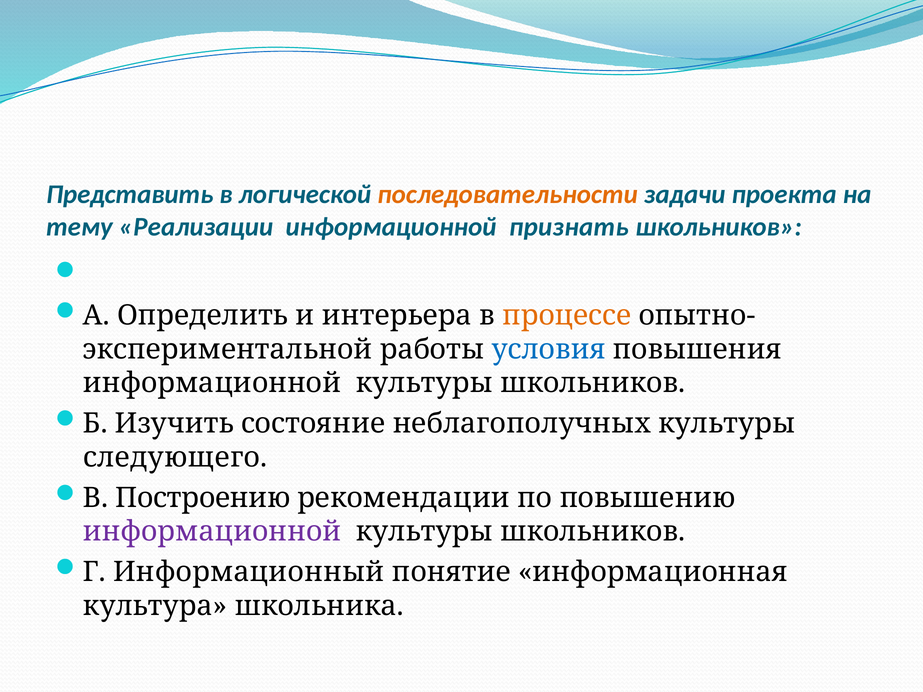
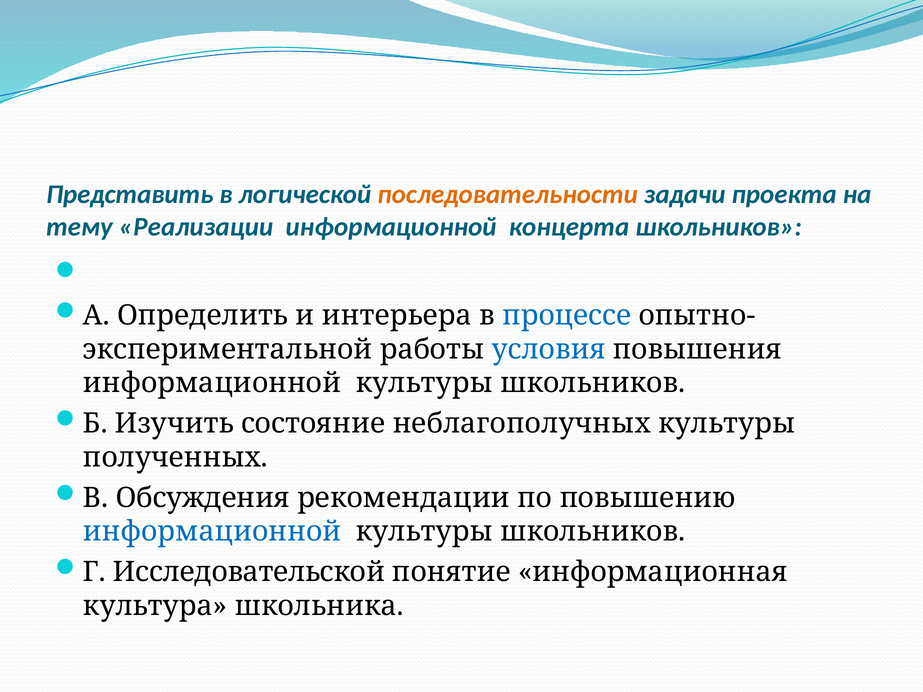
признать: признать -> концерта
процессе colour: orange -> blue
следующего: следующего -> полученных
Построению: Построению -> Обсуждения
информационной at (212, 532) colour: purple -> blue
Информационный: Информационный -> Исследовательской
